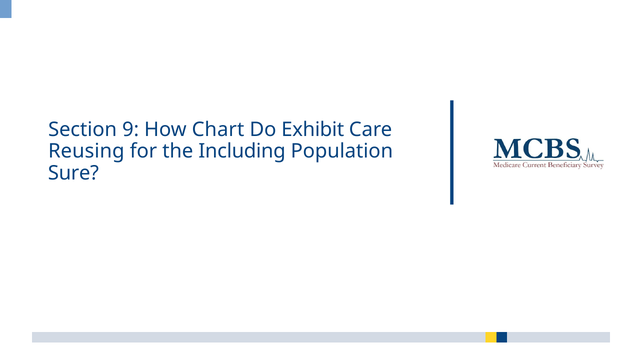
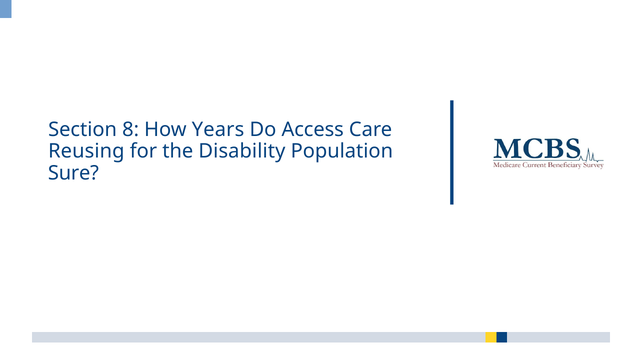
9: 9 -> 8
Chart: Chart -> Years
Exhibit: Exhibit -> Access
Including: Including -> Disability
